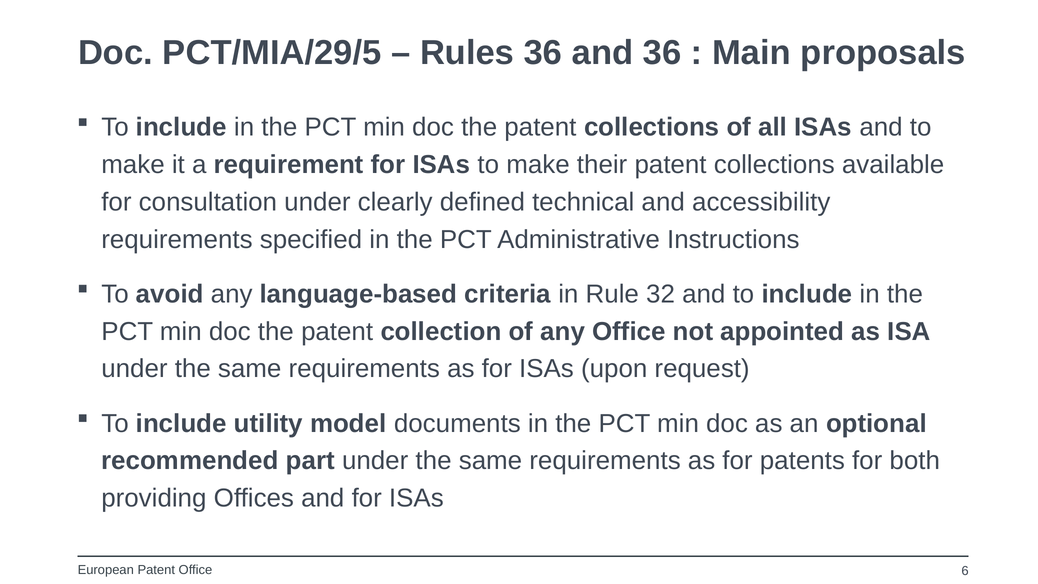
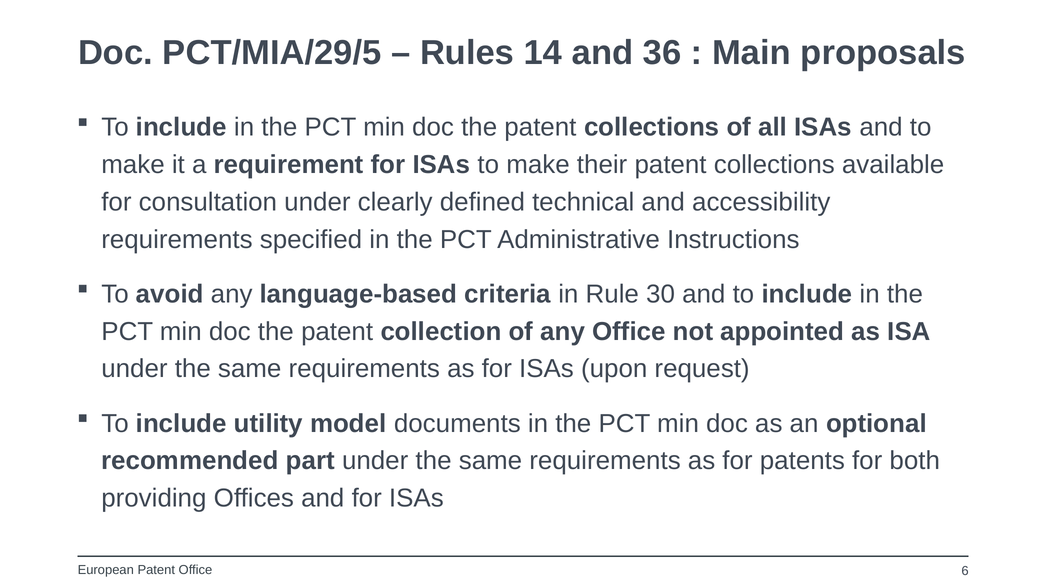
Rules 36: 36 -> 14
32: 32 -> 30
